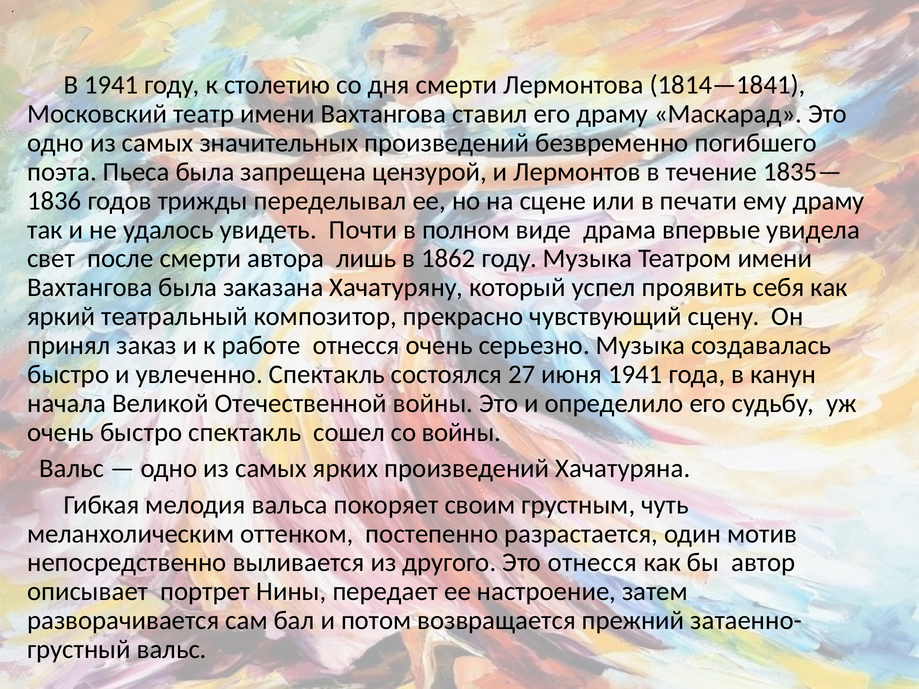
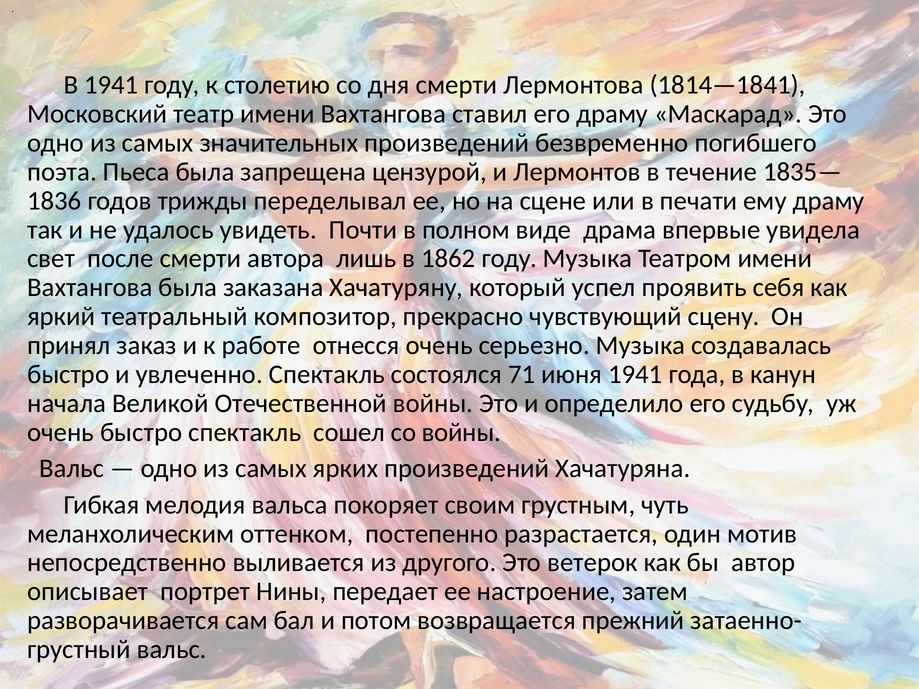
27: 27 -> 71
Это отнесся: отнесся -> ветерок
